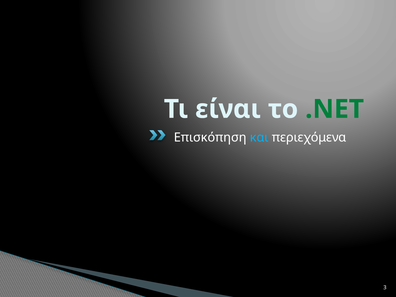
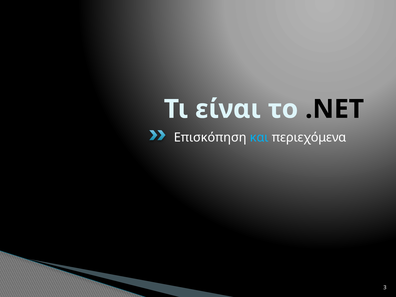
.NET colour: green -> black
